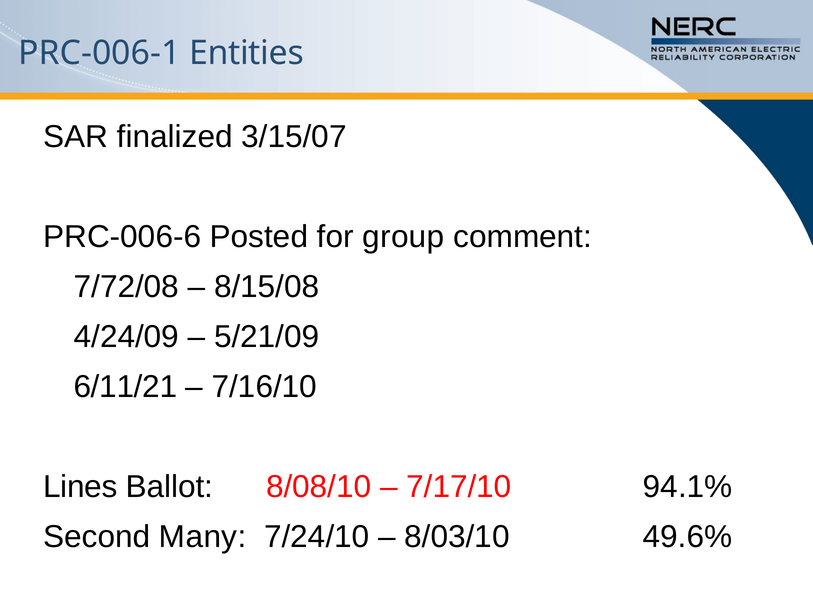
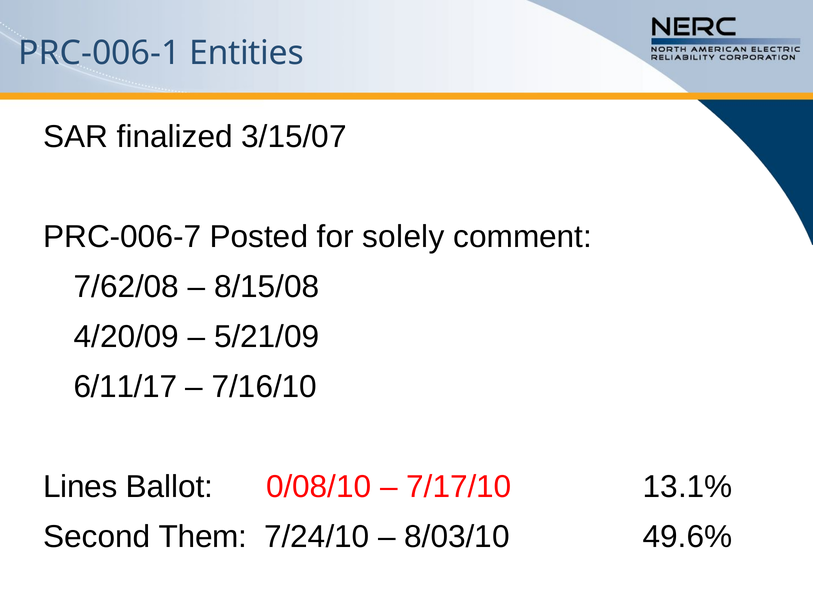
PRC-006-6: PRC-006-6 -> PRC-006-7
group: group -> solely
7/72/08: 7/72/08 -> 7/62/08
4/24/09: 4/24/09 -> 4/20/09
6/11/21: 6/11/21 -> 6/11/17
8/08/10: 8/08/10 -> 0/08/10
94.1%: 94.1% -> 13.1%
Many: Many -> Them
